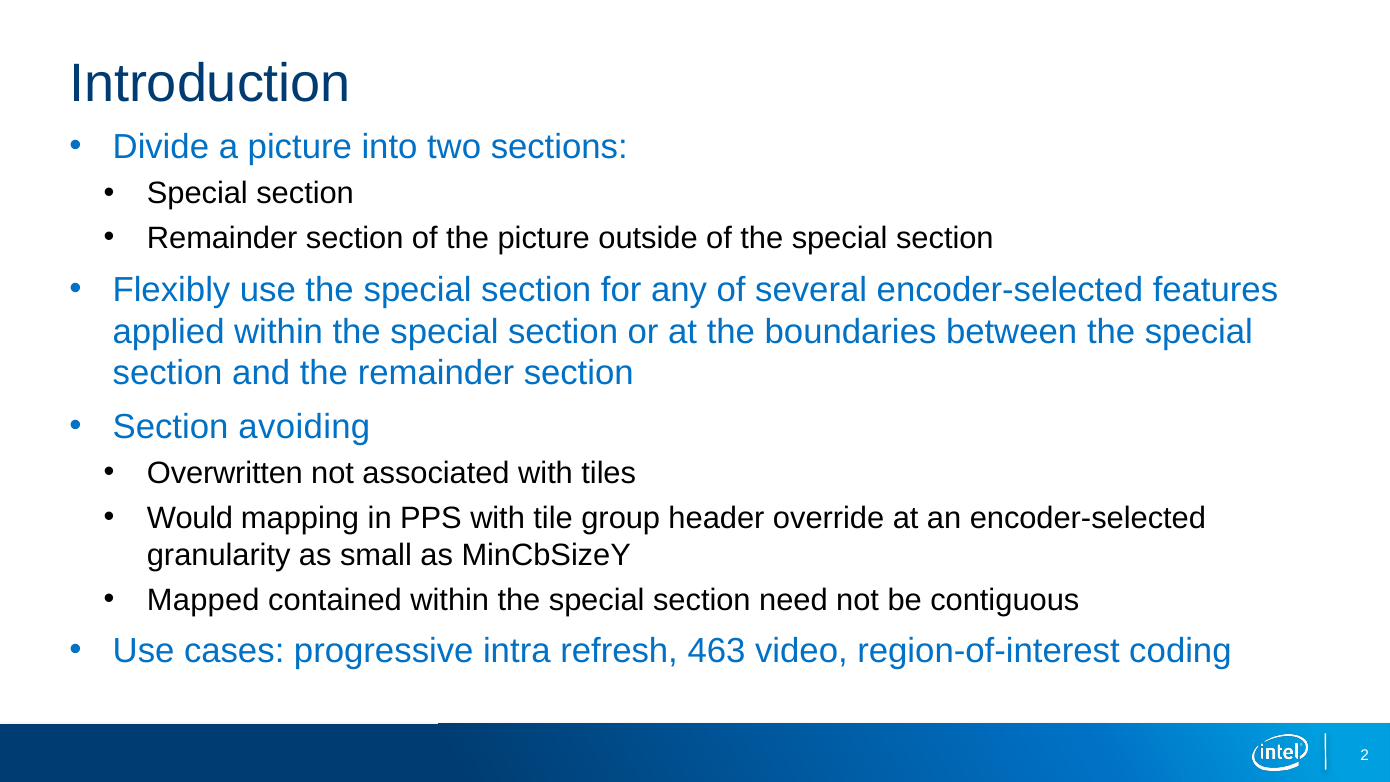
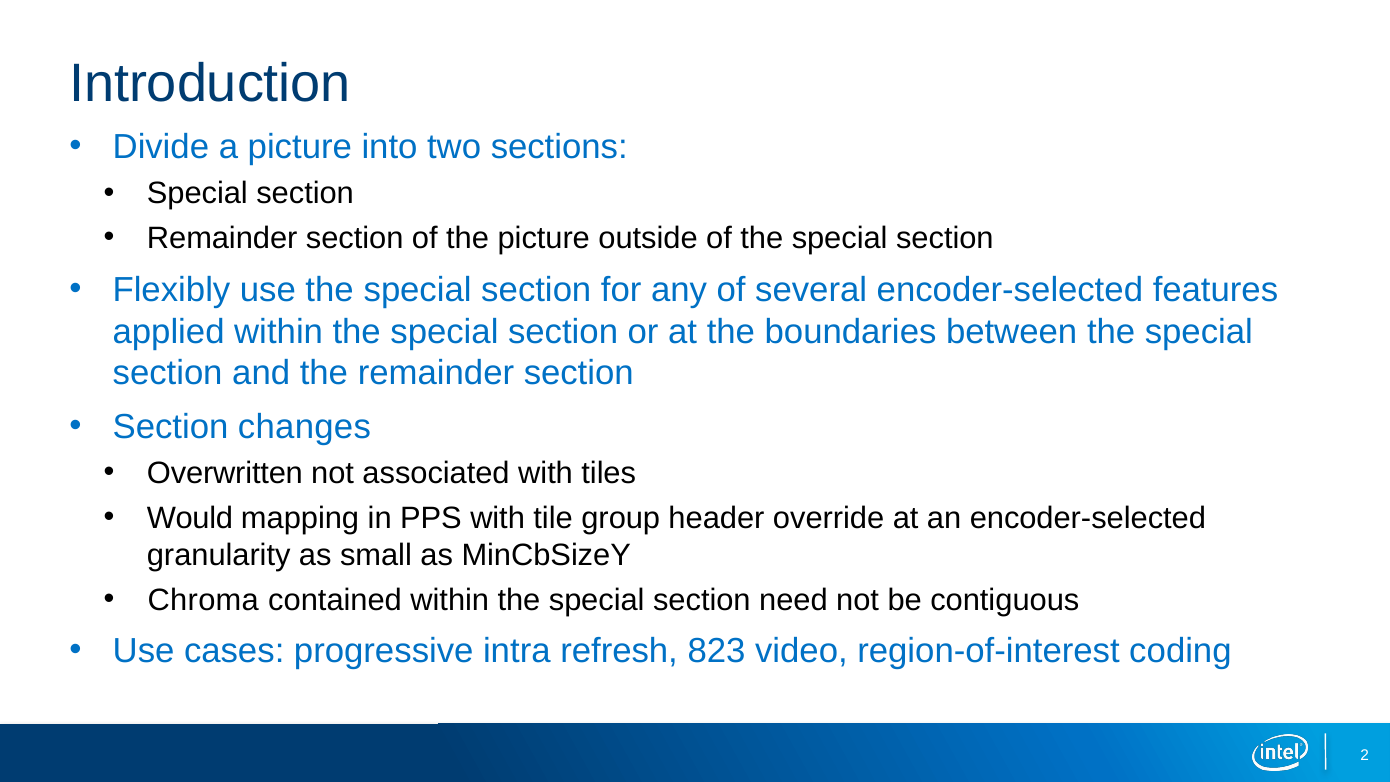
avoiding: avoiding -> changes
Mapped: Mapped -> Chroma
463: 463 -> 823
